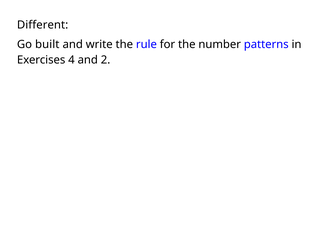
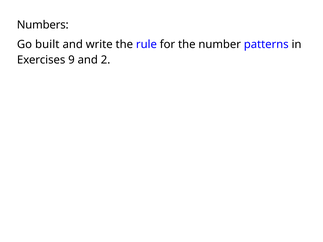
Different: Different -> Numbers
4: 4 -> 9
